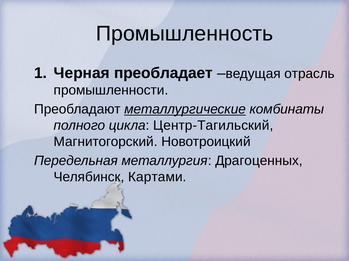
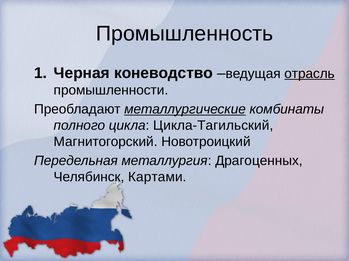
преобладает: преобладает -> коневодство
отрасль underline: none -> present
Центр-Тагильский: Центр-Тагильский -> Цикла-Тагильский
